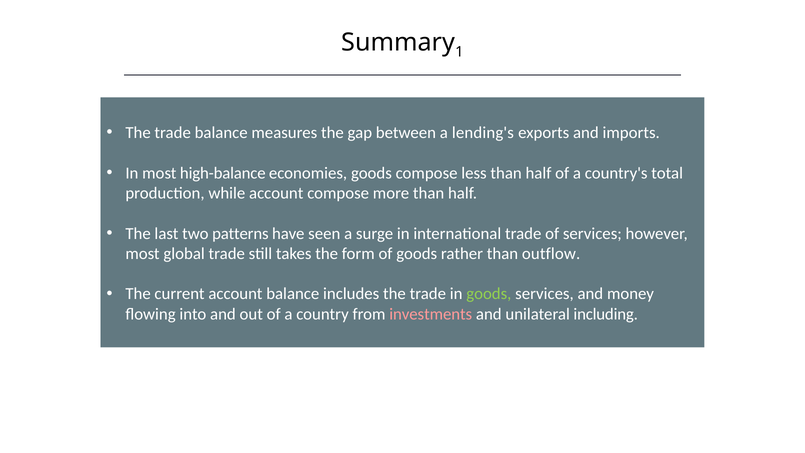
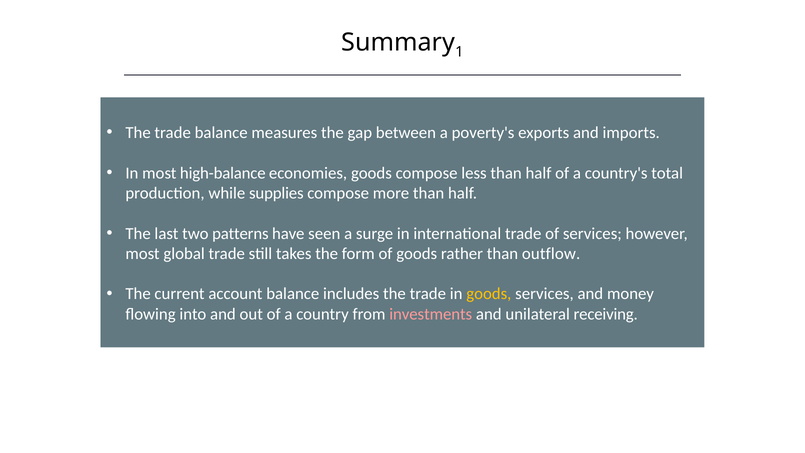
lending's: lending's -> poverty's
while account: account -> supplies
goods at (489, 294) colour: light green -> yellow
including: including -> receiving
